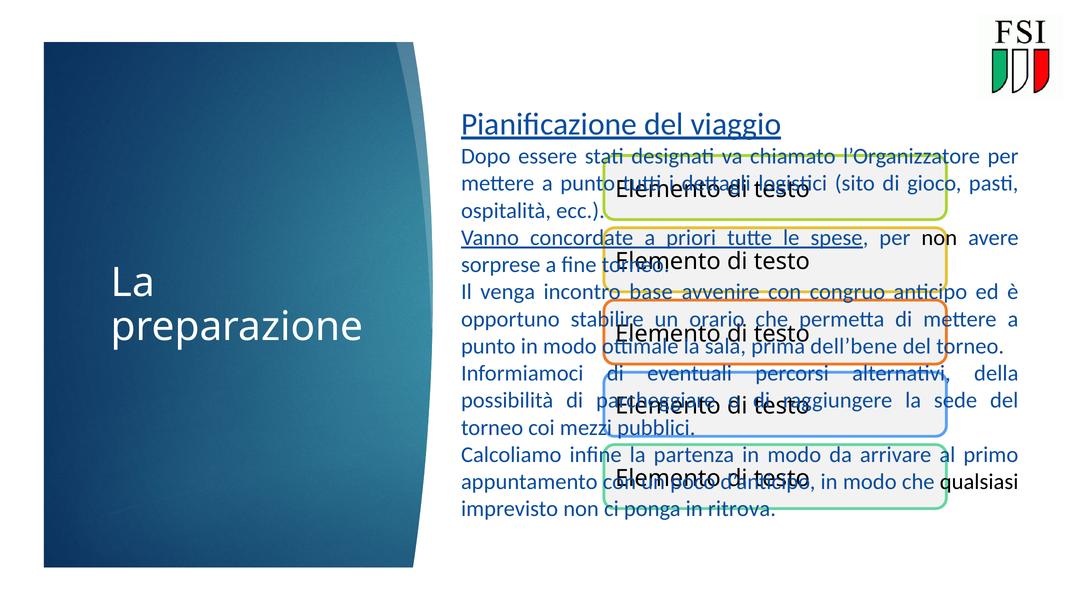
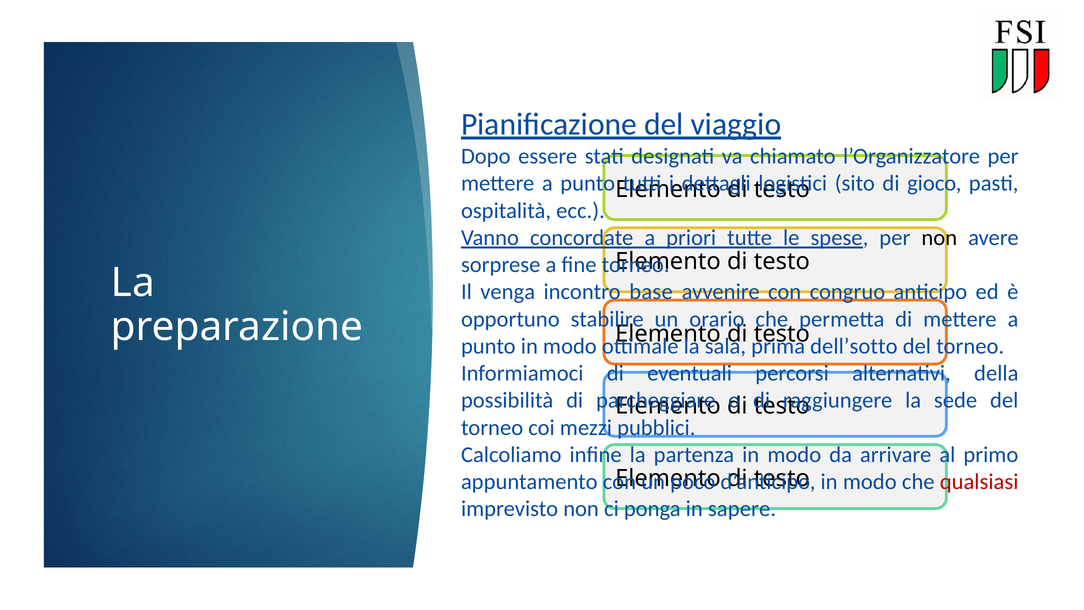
dell’bene: dell’bene -> dell’sotto
qualsiasi colour: black -> red
ritrova: ritrova -> sapere
